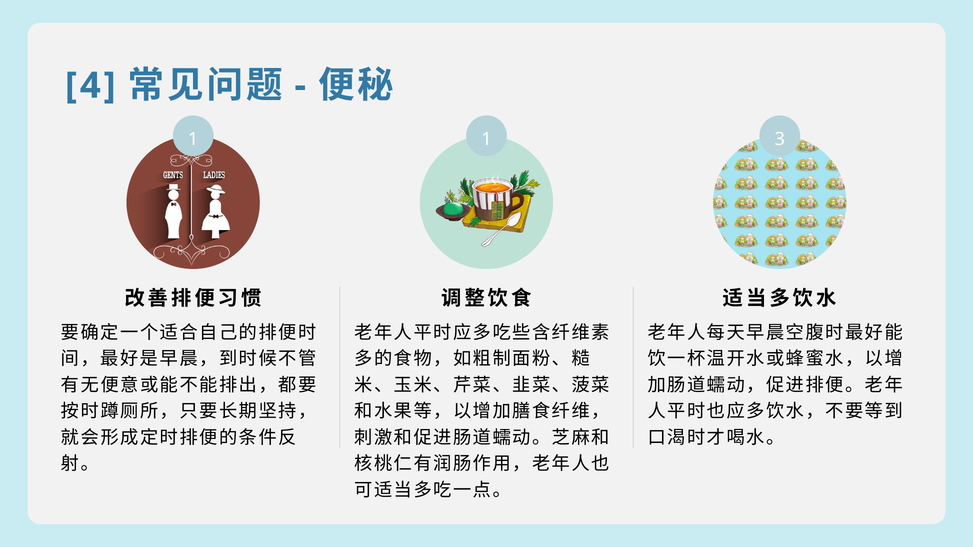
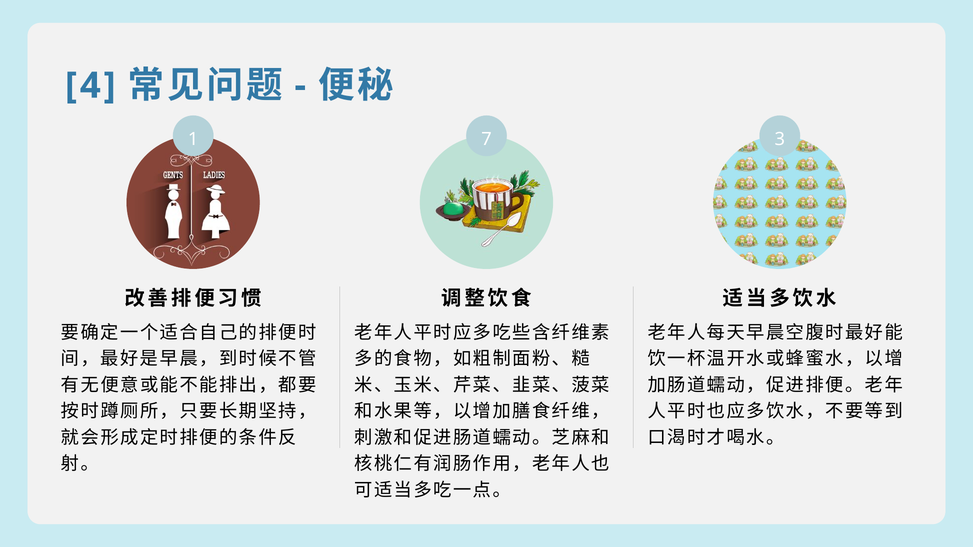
1 1: 1 -> 7
